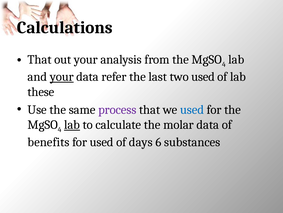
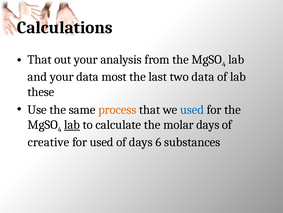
your at (62, 77) underline: present -> none
refer: refer -> most
two used: used -> data
process colour: purple -> orange
molar data: data -> days
benefits: benefits -> creative
